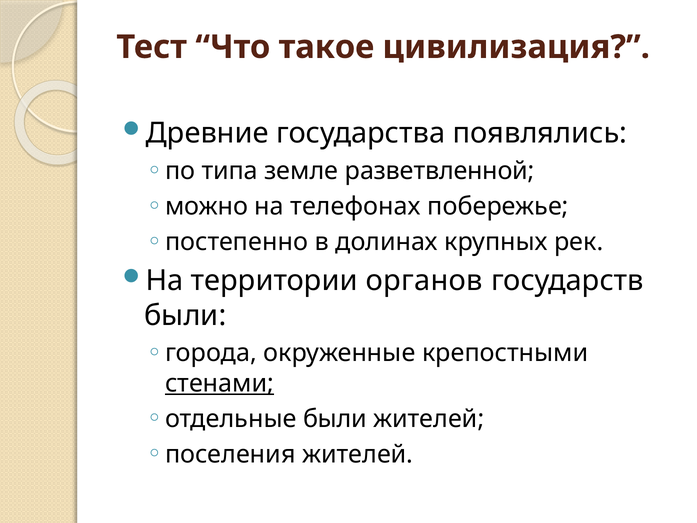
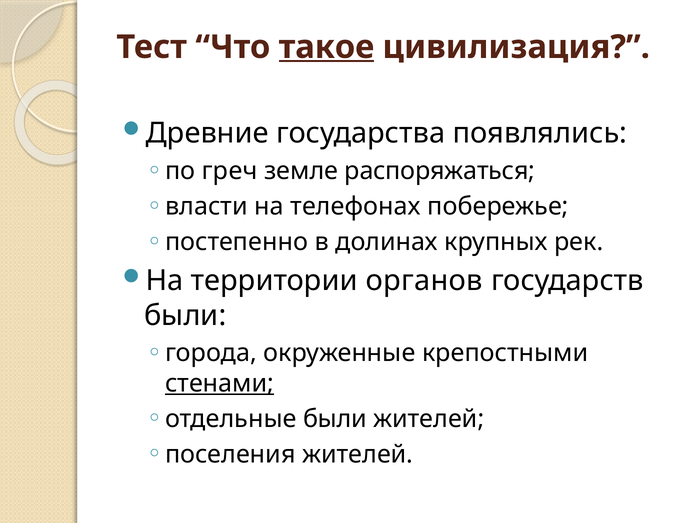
такое underline: none -> present
типа: типа -> греч
разветвленной: разветвленной -> распоряжаться
можно: можно -> власти
